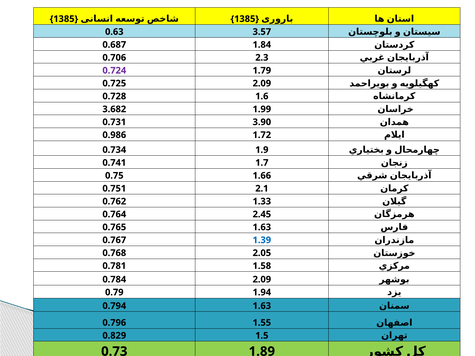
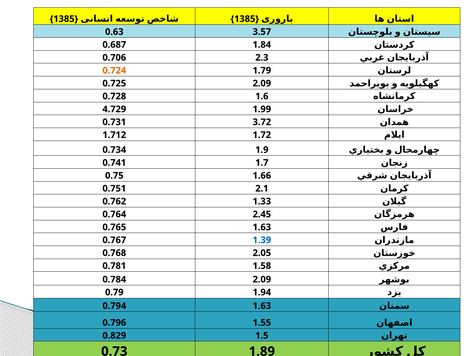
0.724 colour: purple -> orange
3.682: 3.682 -> 4.729
3.90: 3.90 -> 3.72
0.986: 0.986 -> 1.712
